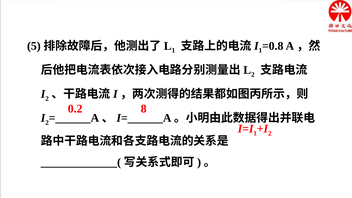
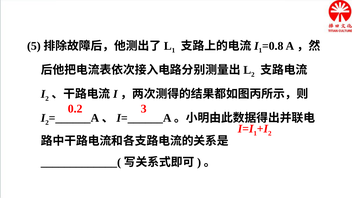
8: 8 -> 3
